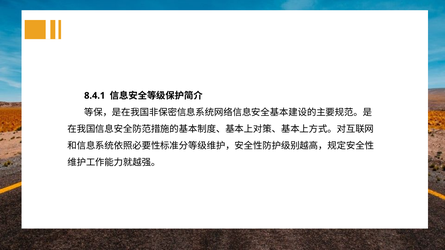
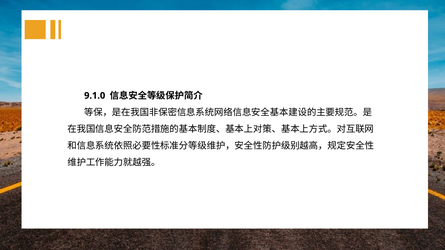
8.4.1: 8.4.1 -> 9.1.0
